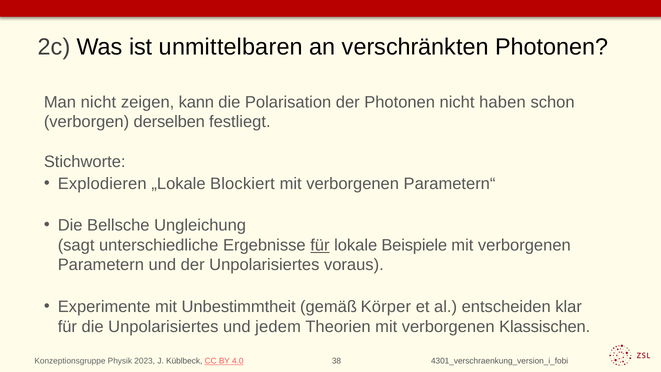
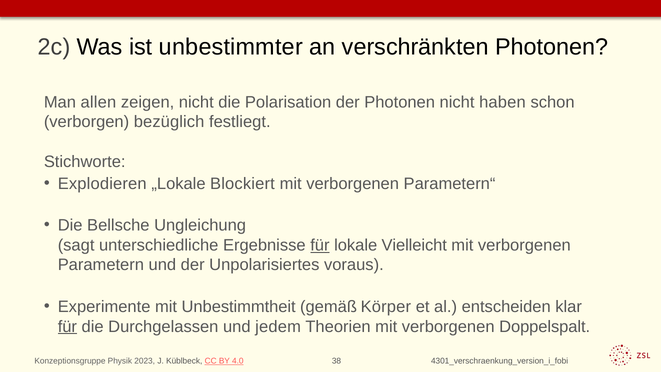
unmittelbaren: unmittelbaren -> unbestimmter
Man nicht: nicht -> allen
zeigen kann: kann -> nicht
derselben: derselben -> bezüglich
Beispiele: Beispiele -> Vielleicht
für at (67, 326) underline: none -> present
die Unpolarisiertes: Unpolarisiertes -> Durchgelassen
Klassischen: Klassischen -> Doppelspalt
